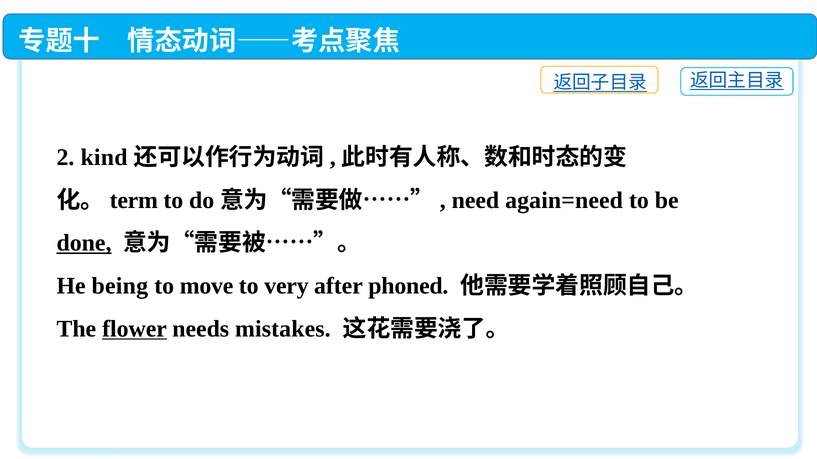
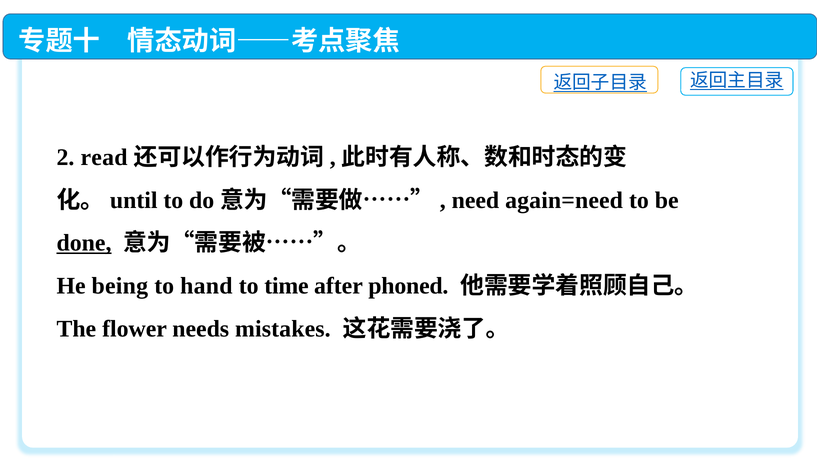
kind: kind -> read
term: term -> until
move: move -> hand
very: very -> time
flower underline: present -> none
